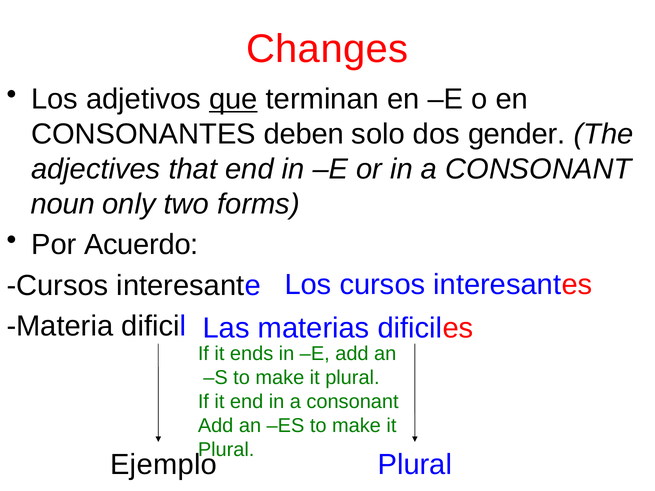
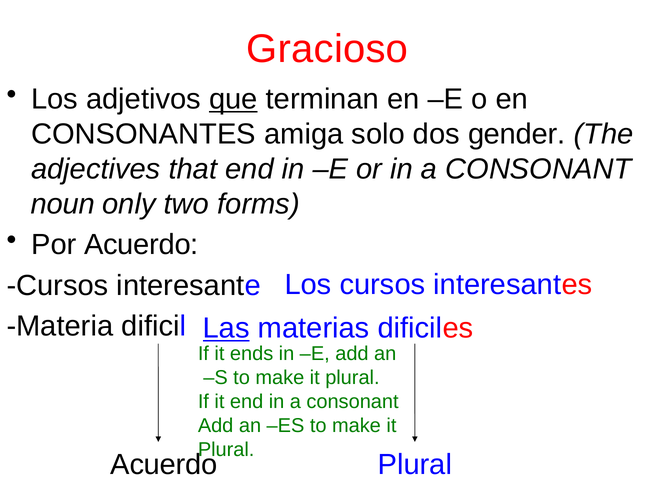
Changes: Changes -> Gracioso
deben: deben -> amiga
Las underline: none -> present
Ejemplo at (164, 465): Ejemplo -> Acuerdo
